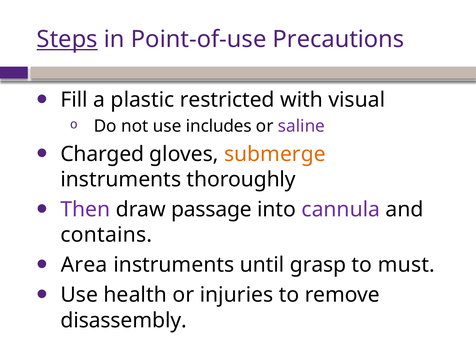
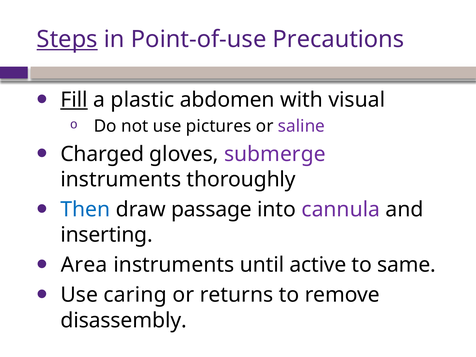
Fill underline: none -> present
restricted: restricted -> abdomen
includes: includes -> pictures
submerge colour: orange -> purple
Then colour: purple -> blue
contains: contains -> inserting
grasp: grasp -> active
must: must -> same
health: health -> caring
injuries: injuries -> returns
